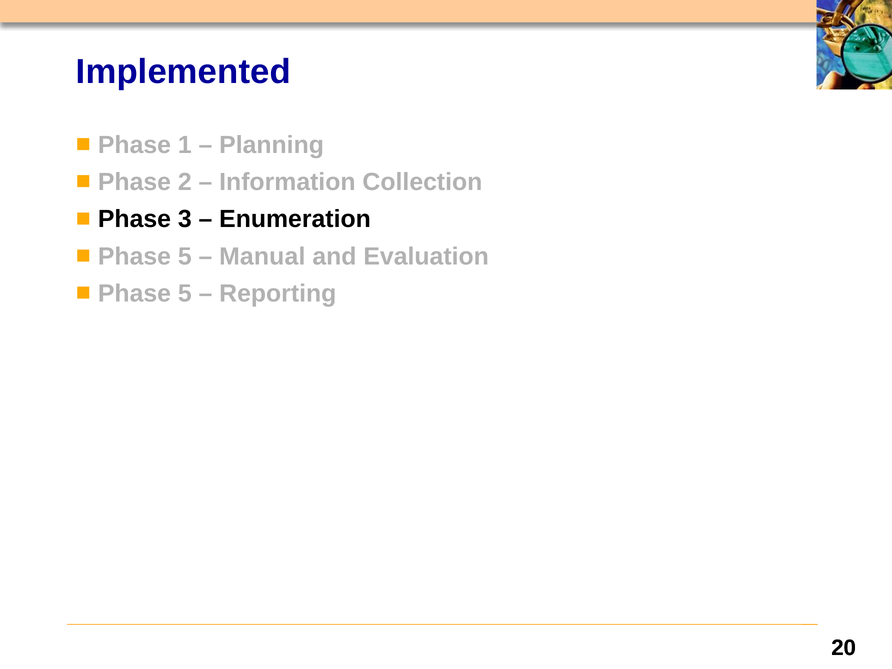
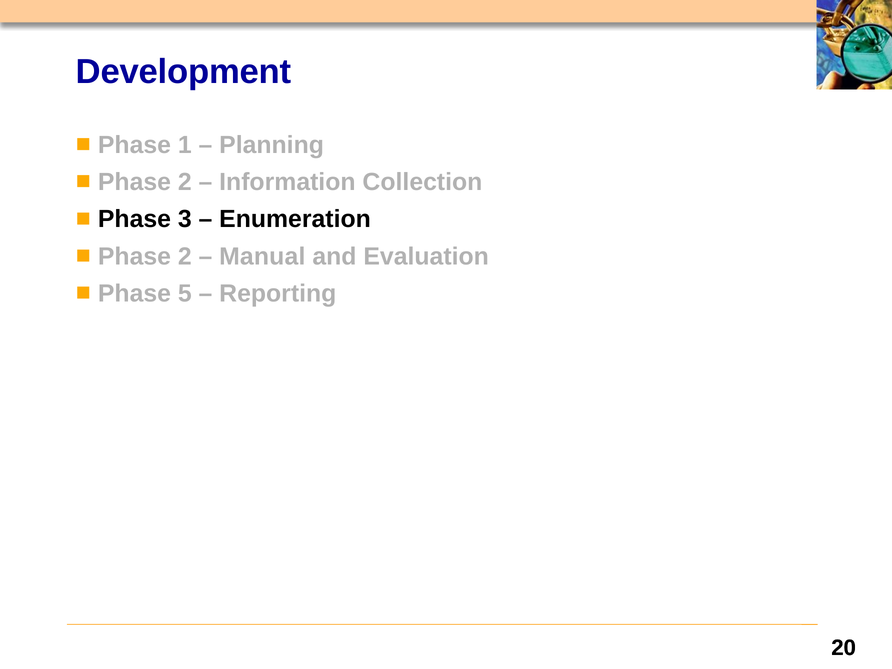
Implemented: Implemented -> Development
5 at (185, 256): 5 -> 2
